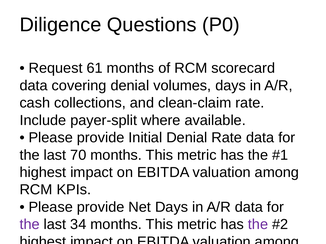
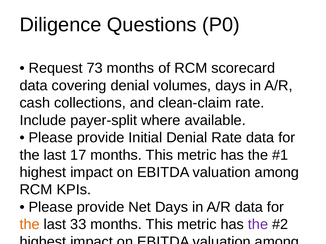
61: 61 -> 73
70: 70 -> 17
the at (30, 225) colour: purple -> orange
34: 34 -> 33
